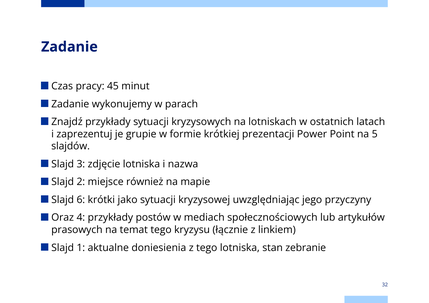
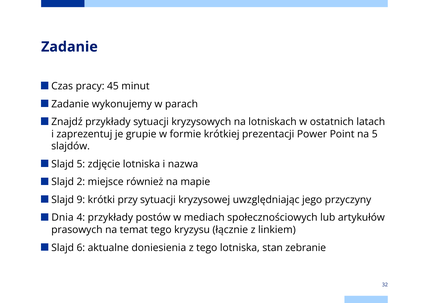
Slajd 3: 3 -> 5
6: 6 -> 9
jako: jako -> przy
Oraz: Oraz -> Dnia
1: 1 -> 6
